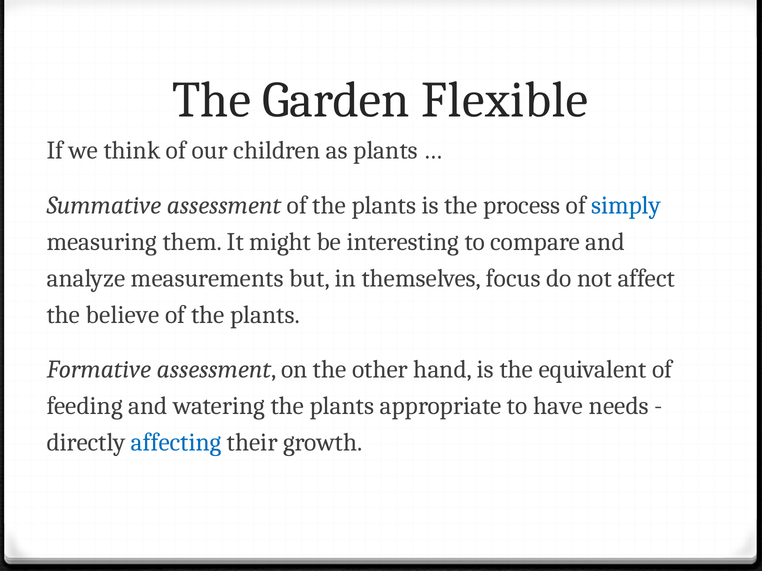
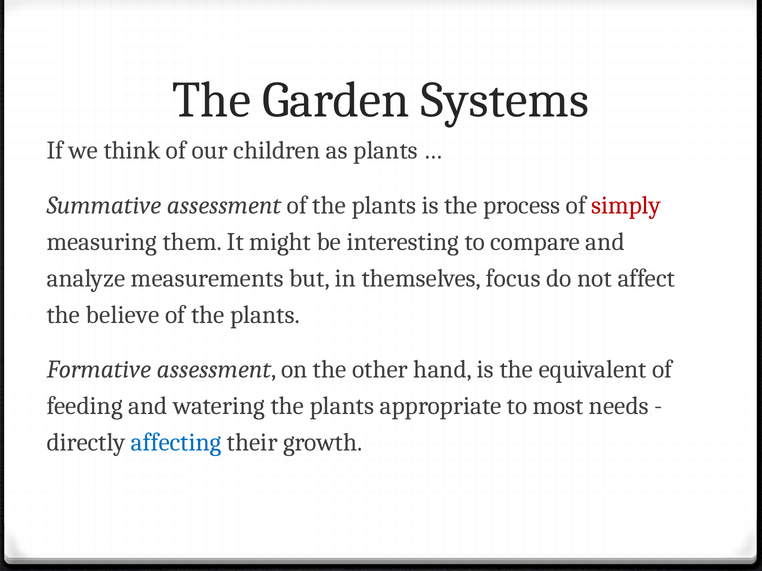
Flexible: Flexible -> Systems
simply colour: blue -> red
have: have -> most
